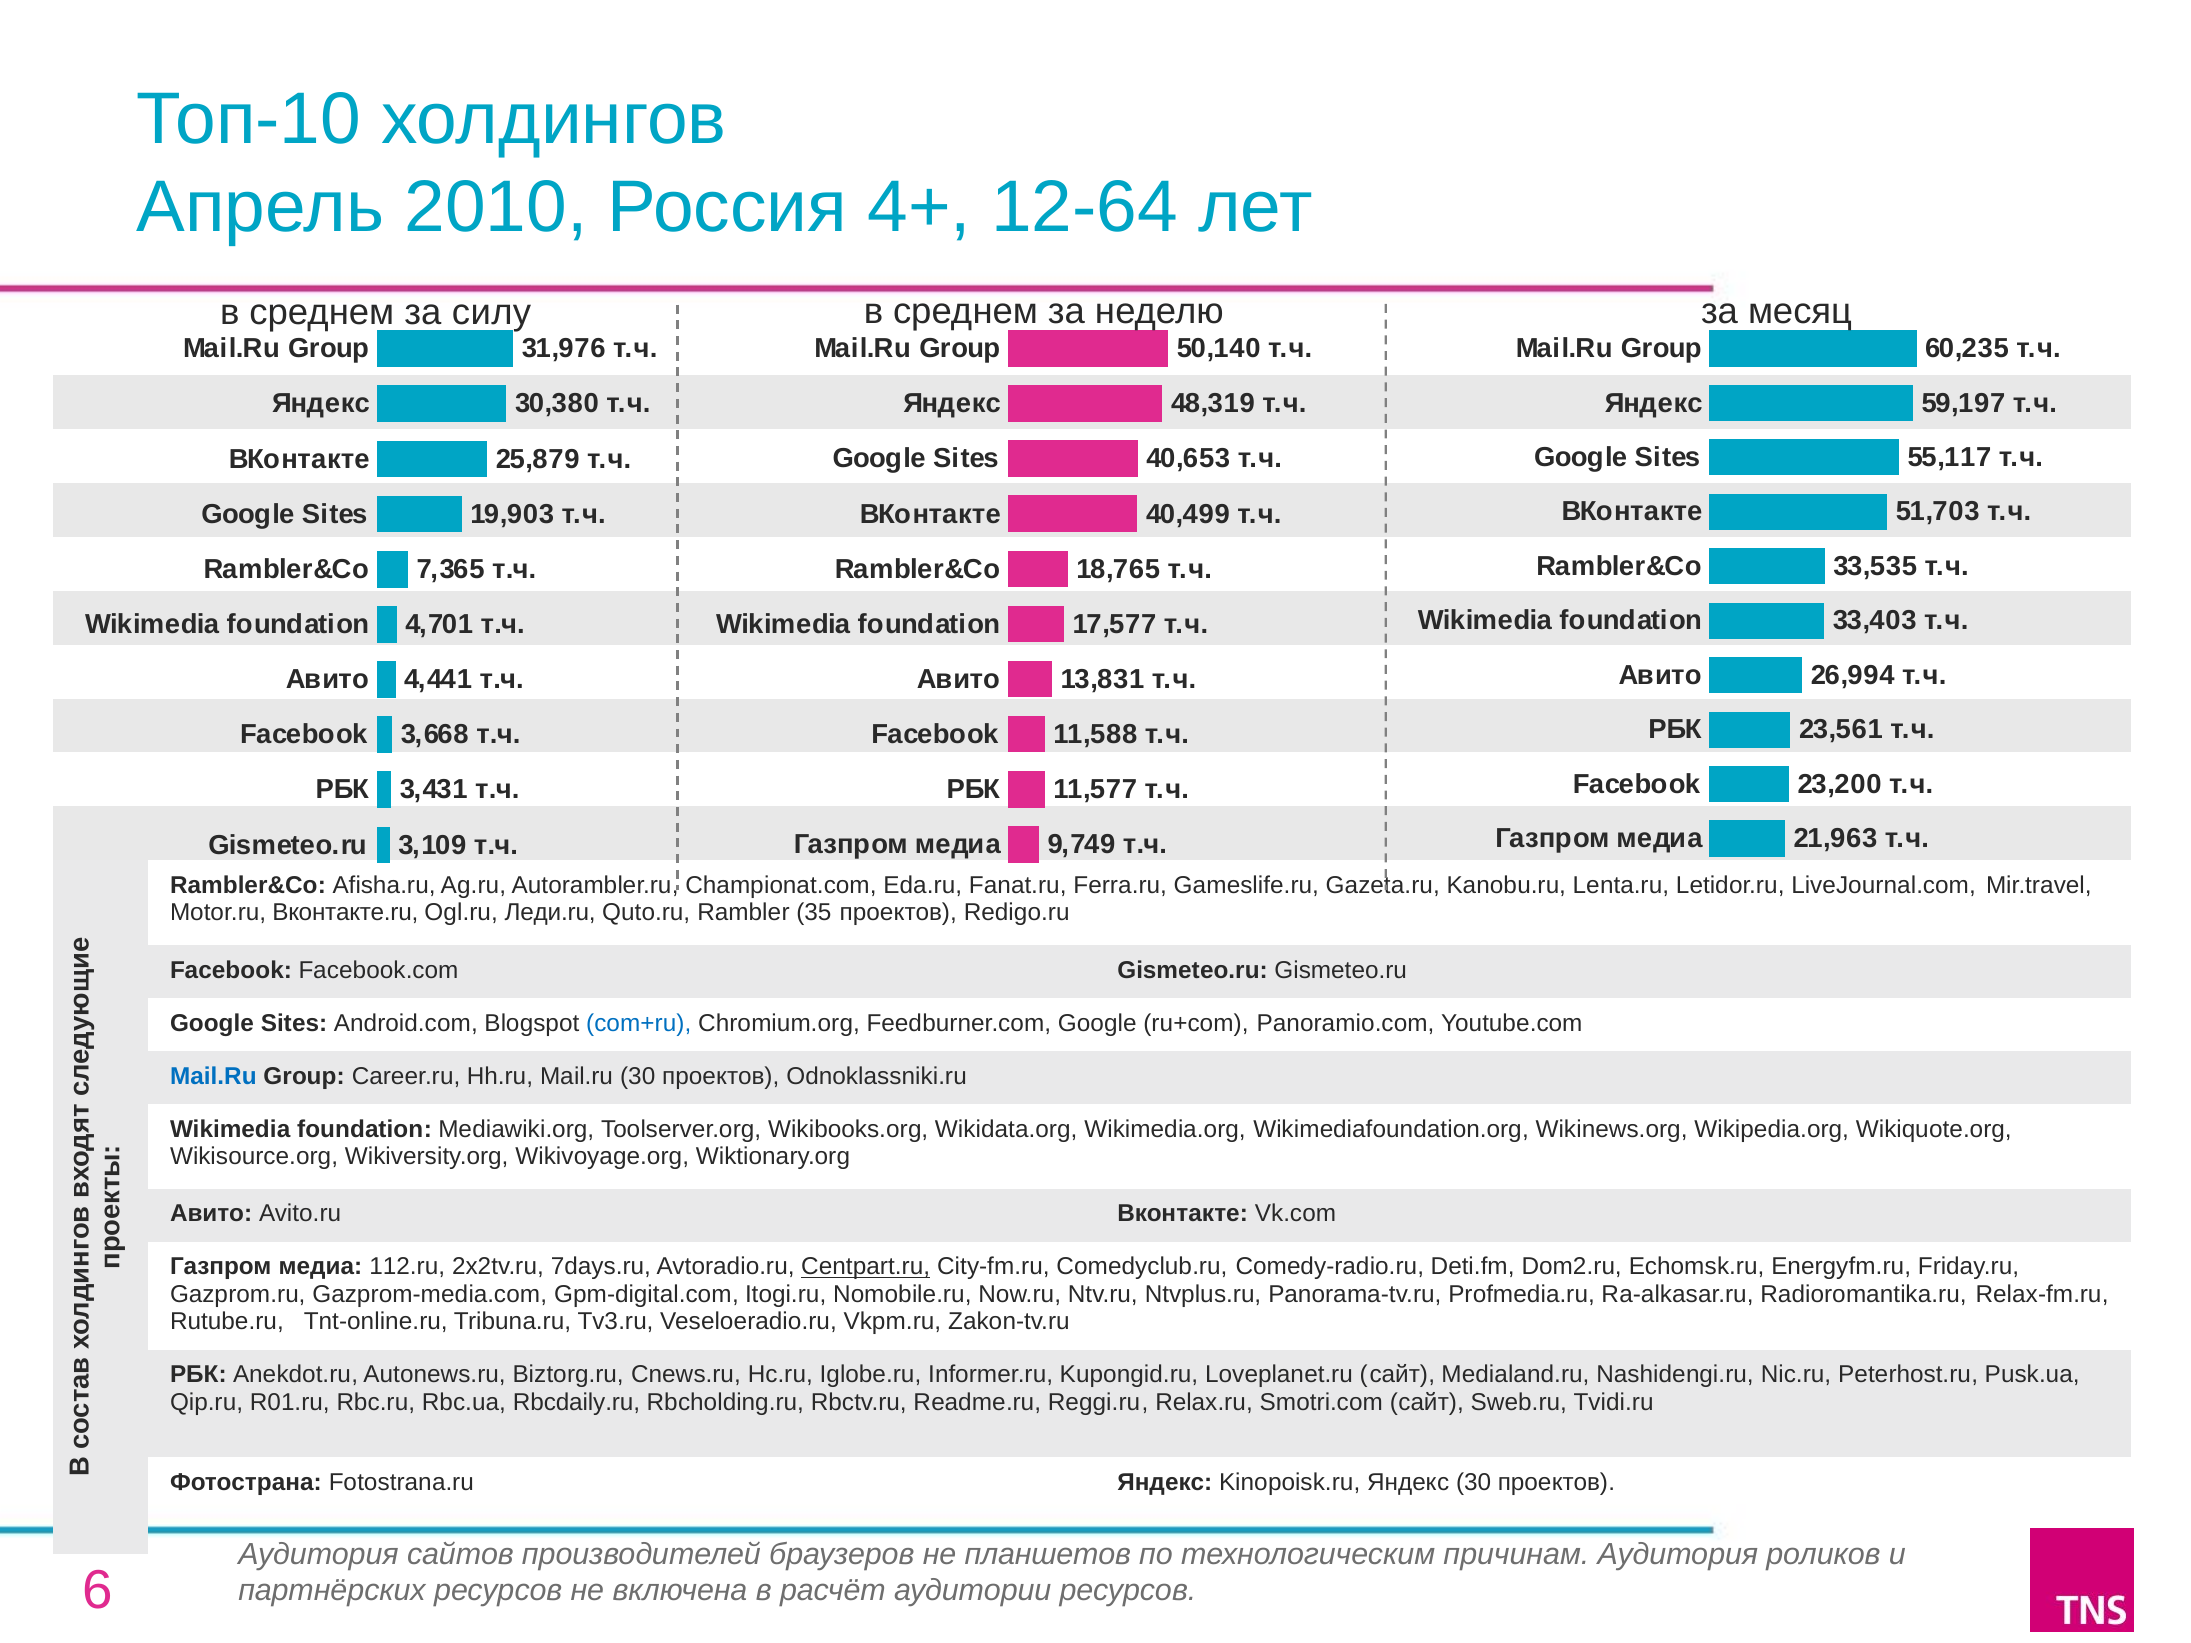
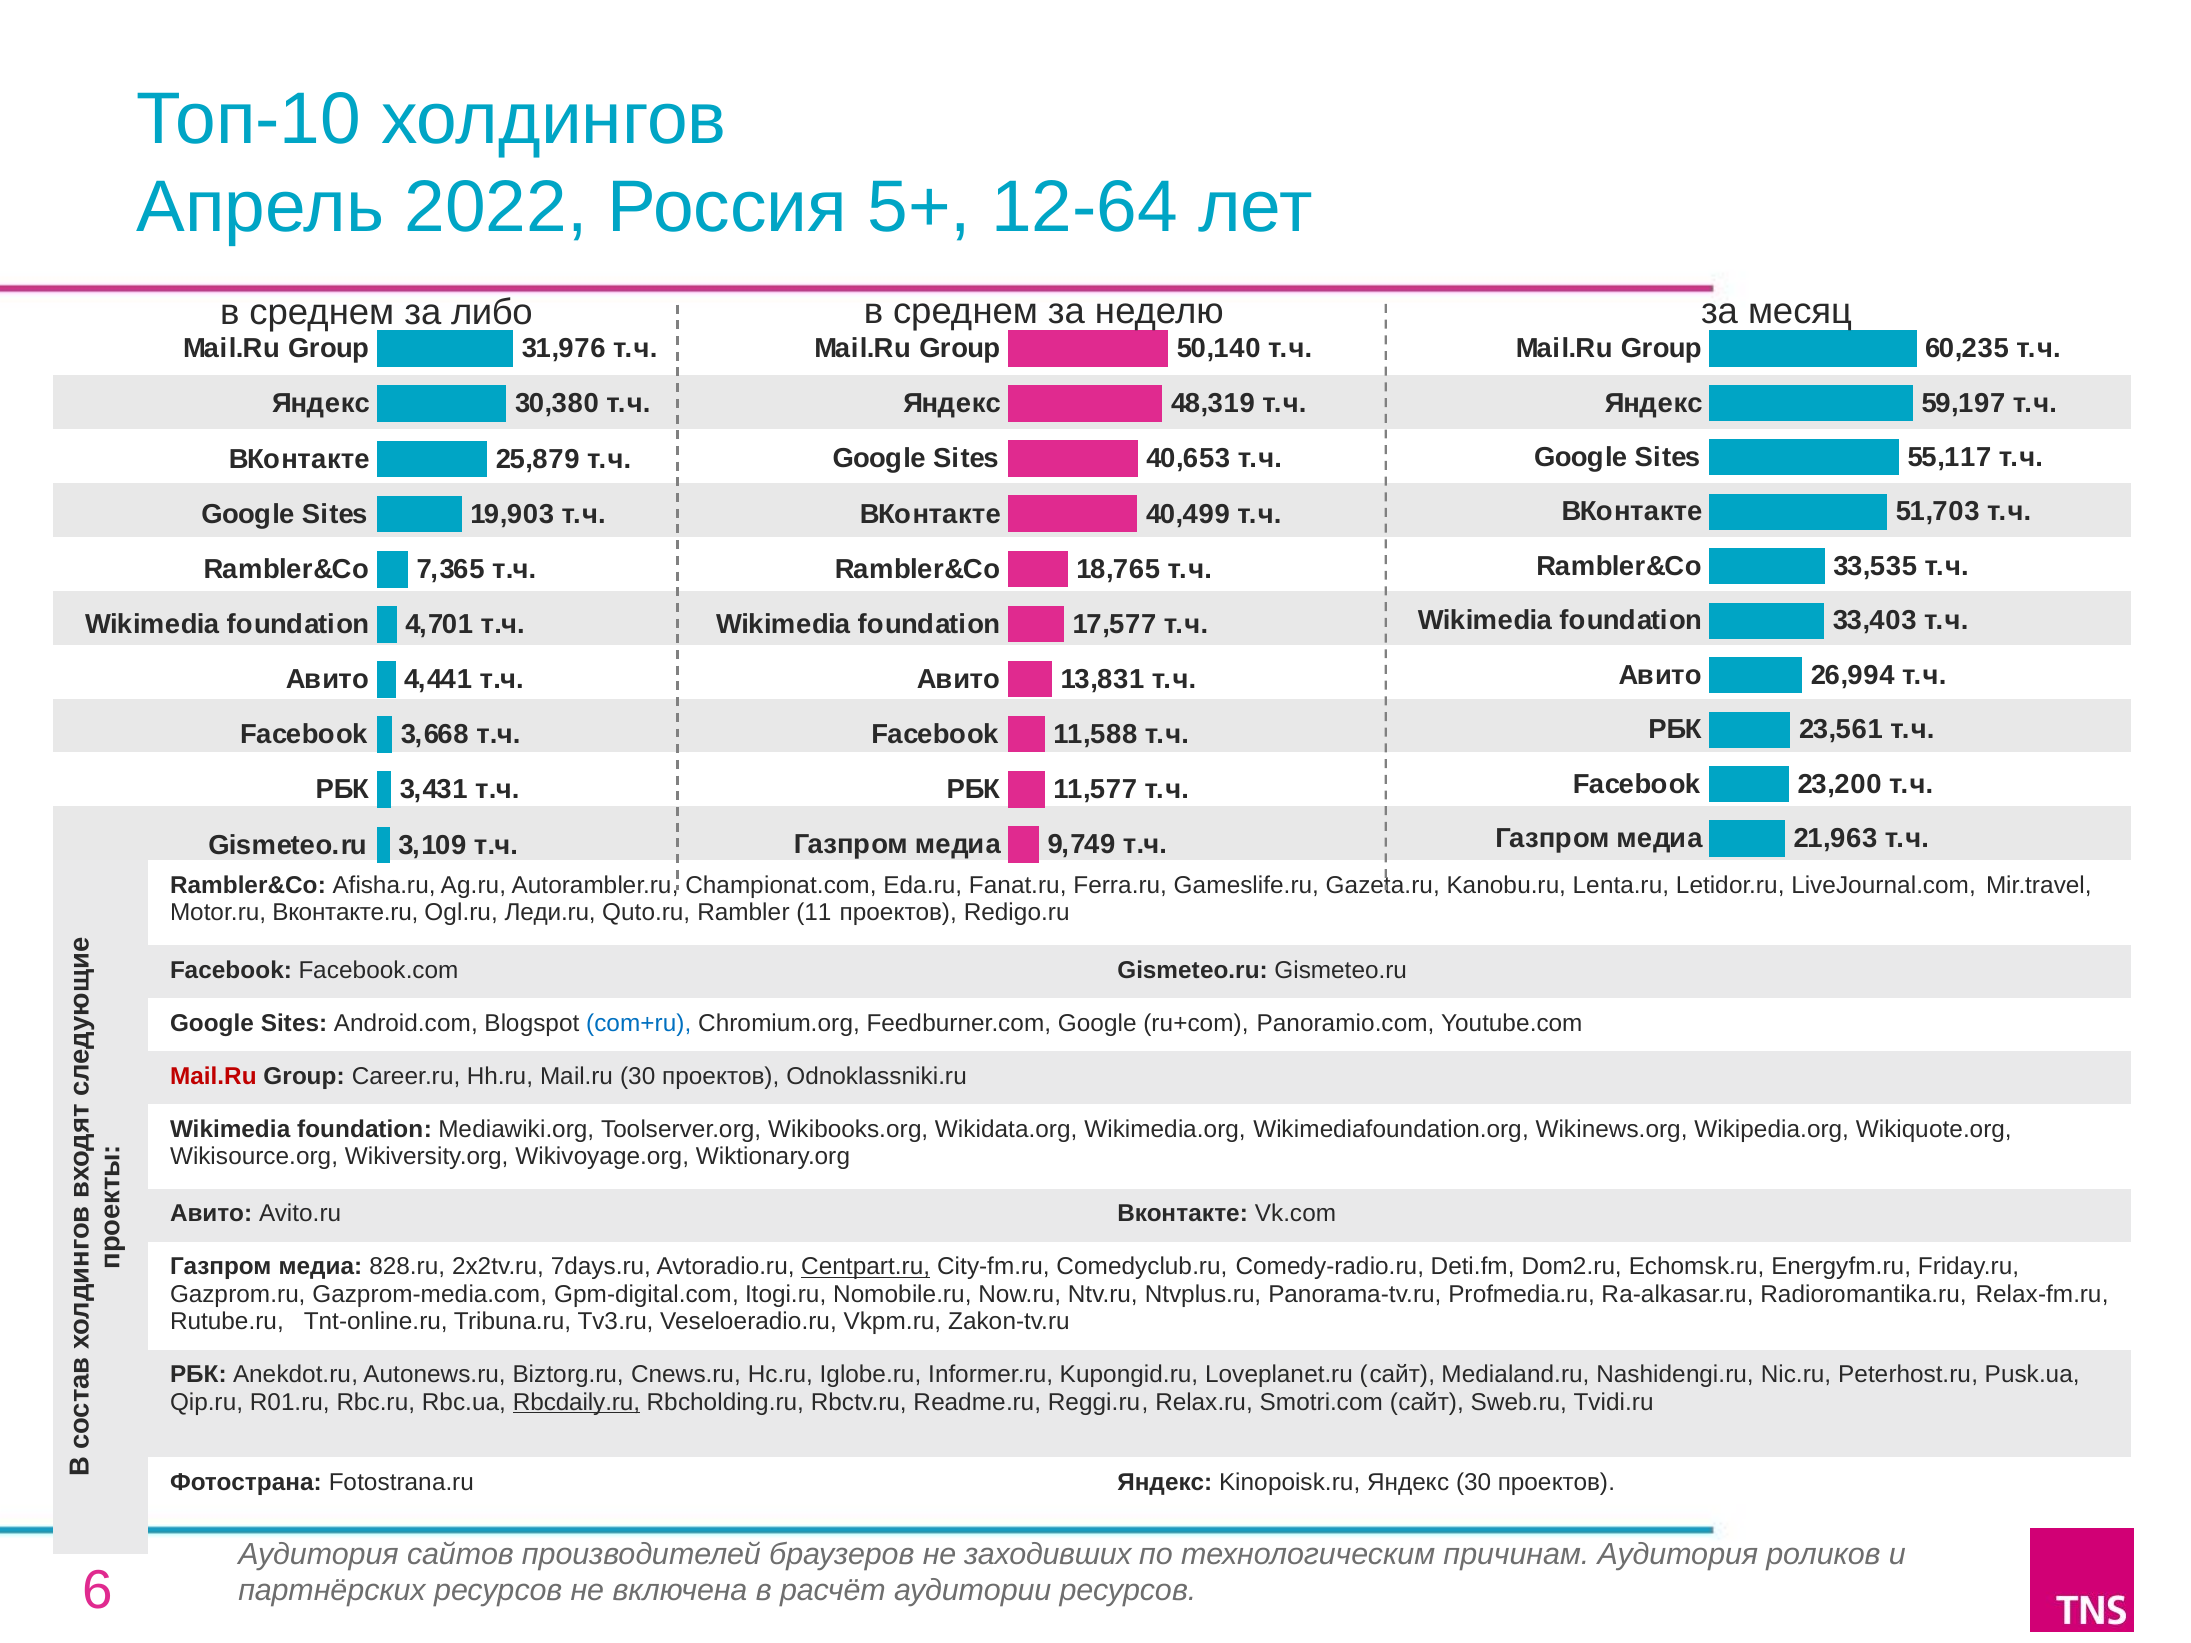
2010: 2010 -> 2022
4+: 4+ -> 5+
силу: силу -> либо
35: 35 -> 11
Mail.Ru at (213, 1076) colour: blue -> red
112.ru: 112.ru -> 828.ru
Rbcdaily.ru underline: none -> present
планшетов: планшетов -> заходивших
